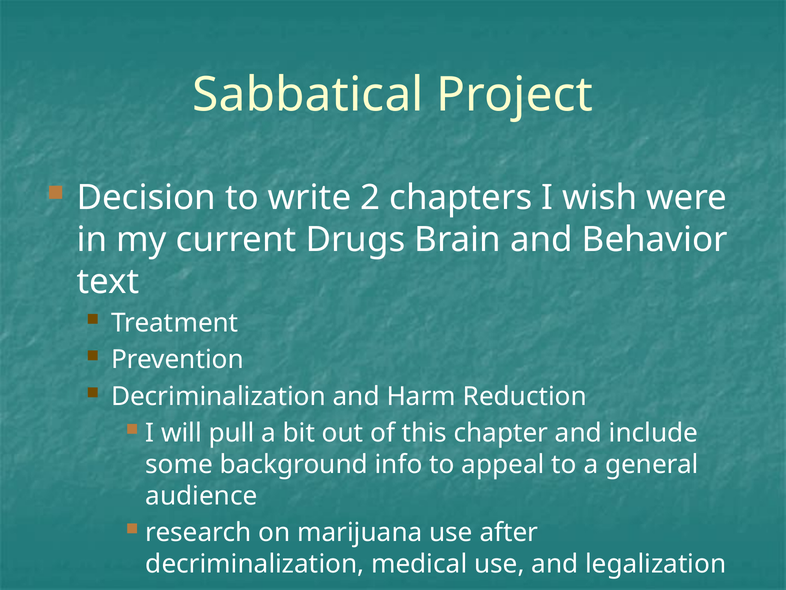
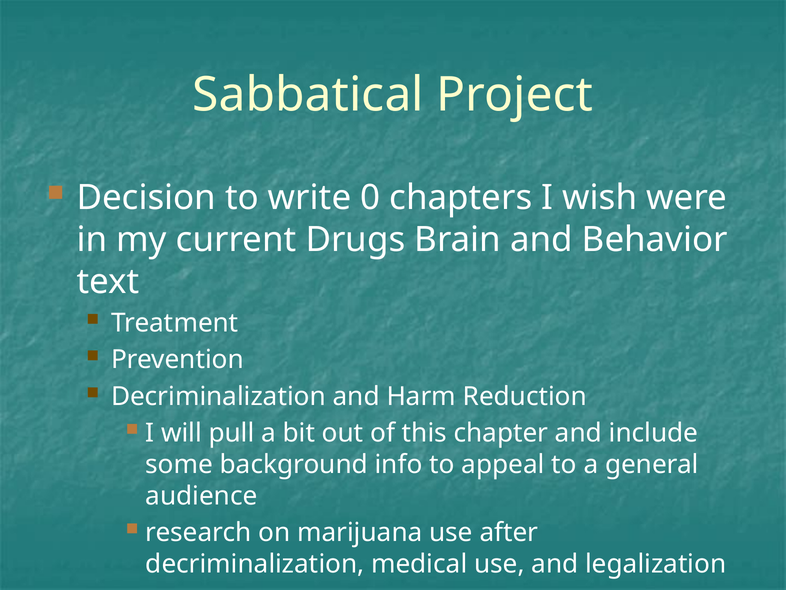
2: 2 -> 0
